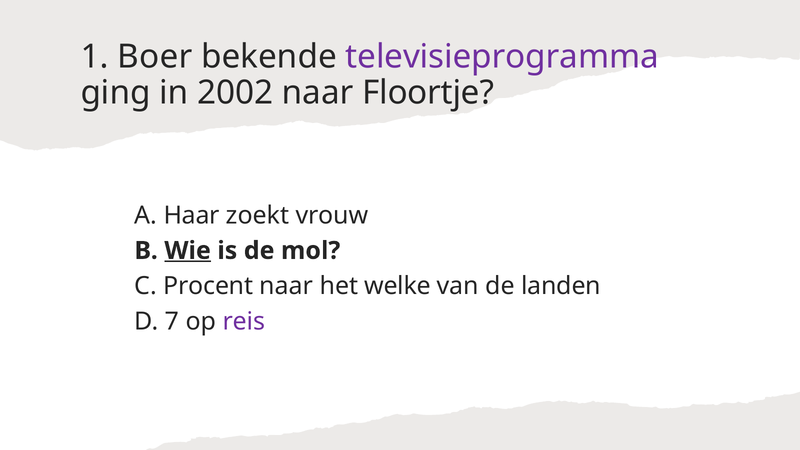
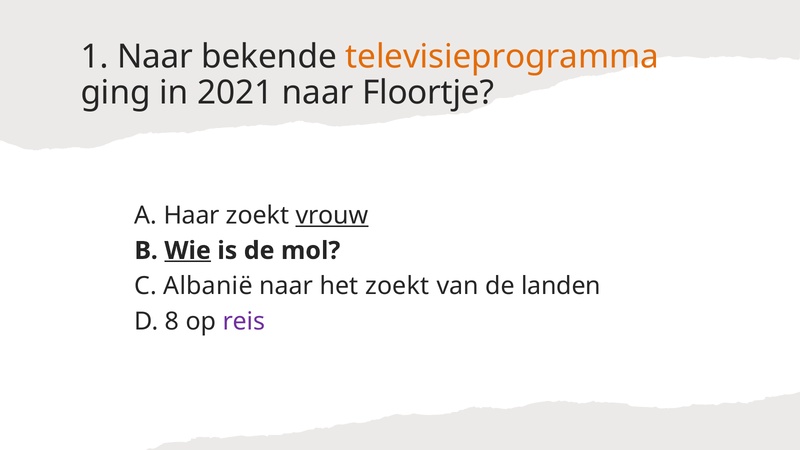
1 Boer: Boer -> Naar
televisieprogramma colour: purple -> orange
2002: 2002 -> 2021
vrouw underline: none -> present
Procent: Procent -> Albanië
het welke: welke -> zoekt
7: 7 -> 8
